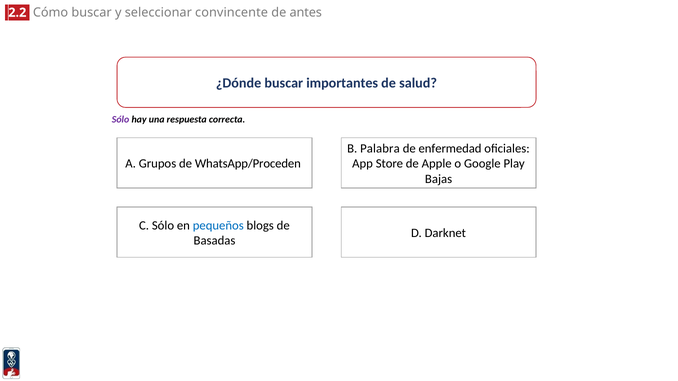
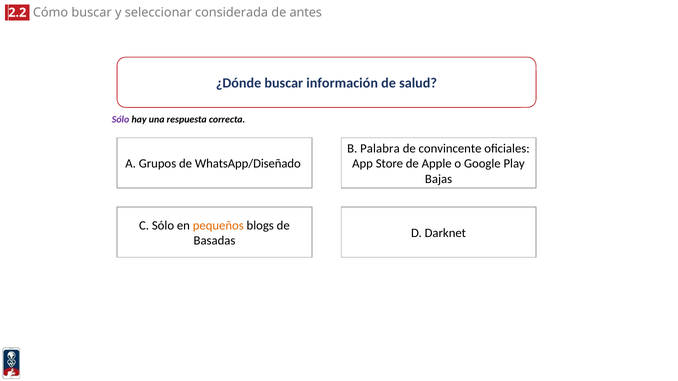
convincente: convincente -> considerada
importantes: importantes -> información
enfermedad: enfermedad -> convincente
WhatsApp/Proceden: WhatsApp/Proceden -> WhatsApp/Diseñado
pequeños colour: blue -> orange
